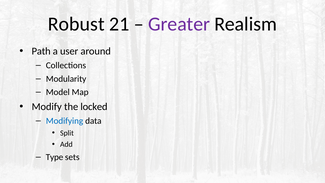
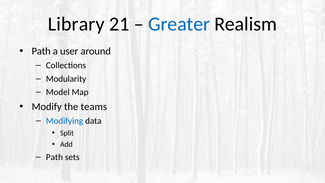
Robust: Robust -> Library
Greater colour: purple -> blue
locked: locked -> teams
Type at (54, 157): Type -> Path
